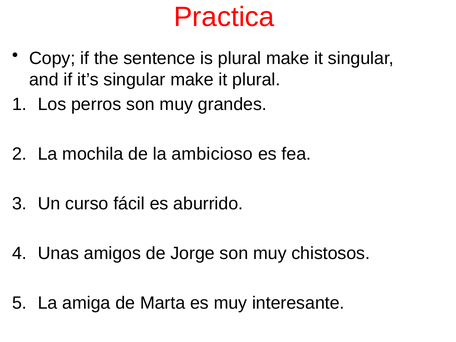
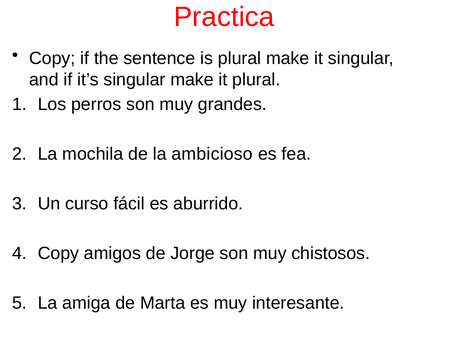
Unas at (58, 253): Unas -> Copy
